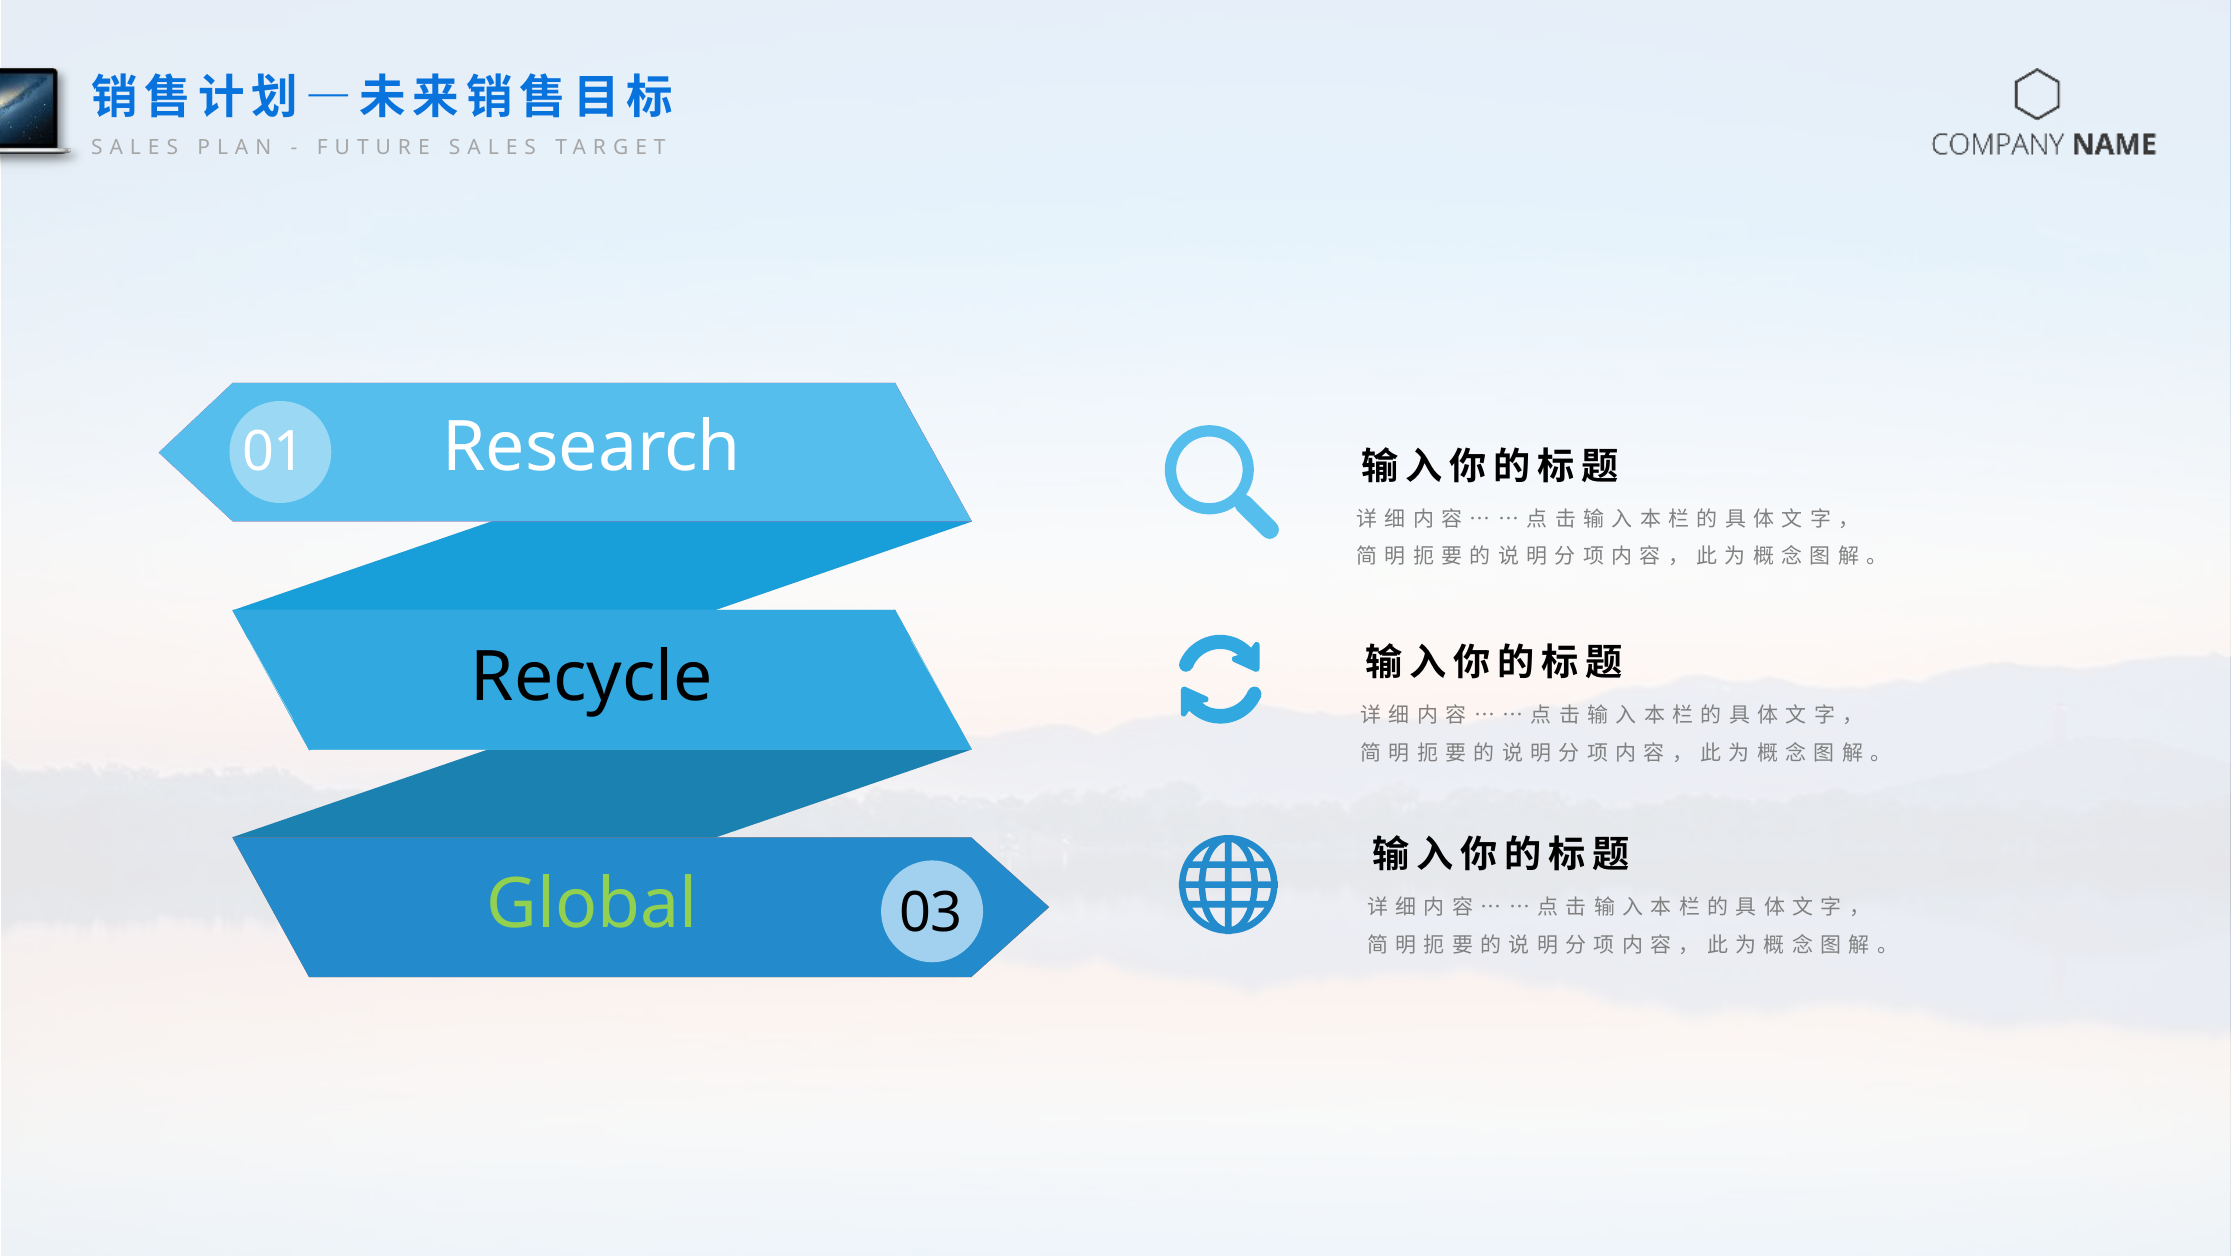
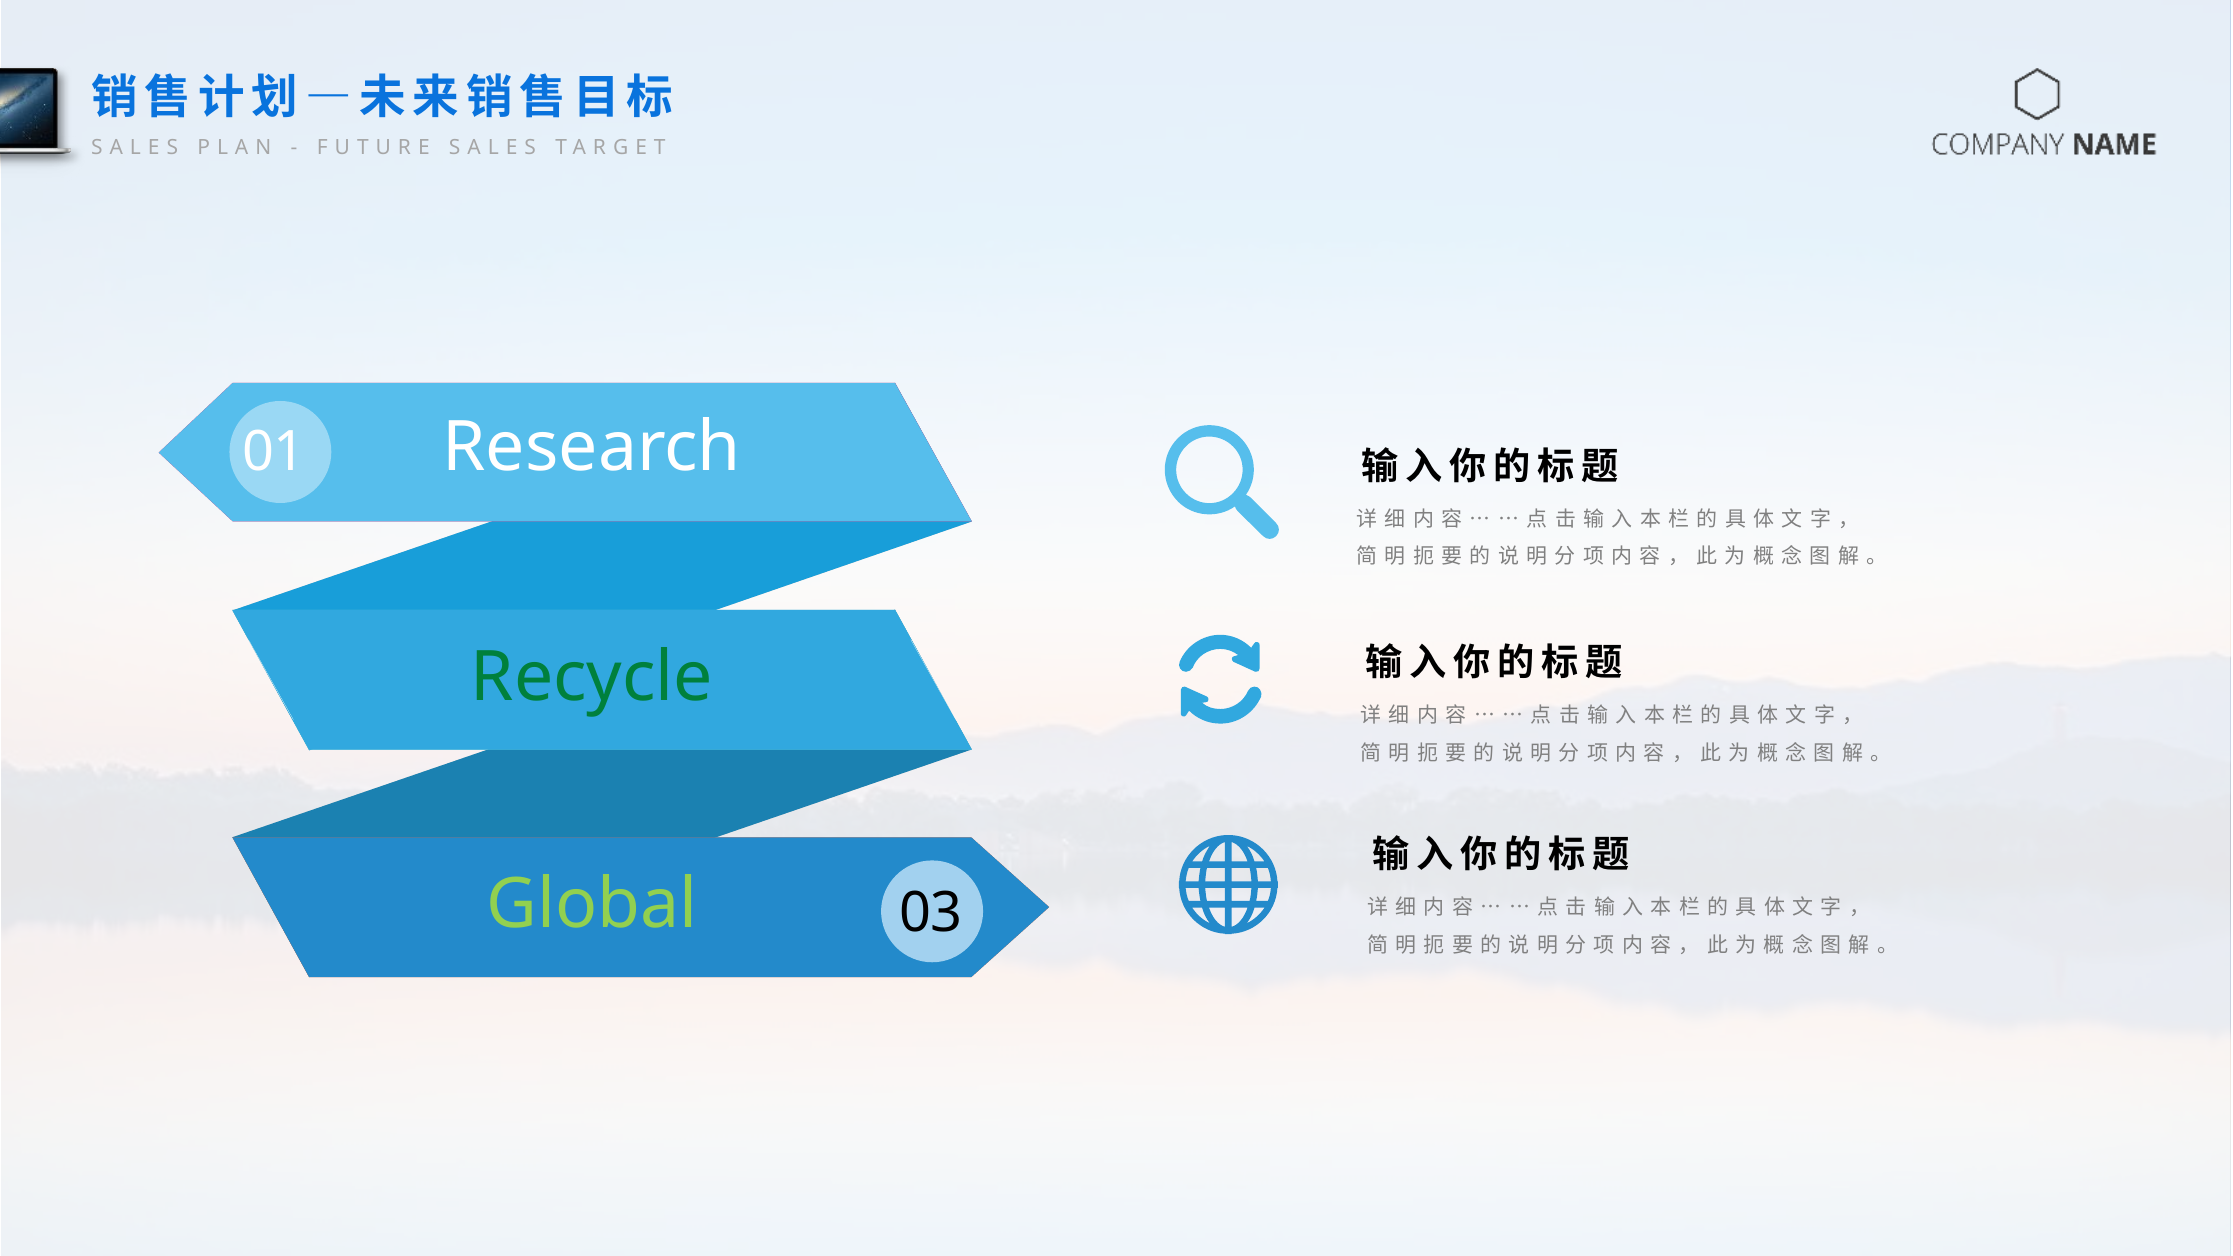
Recycle colour: black -> green
